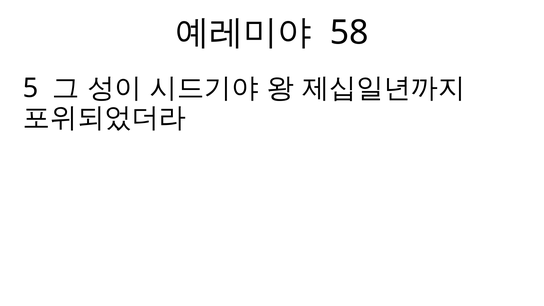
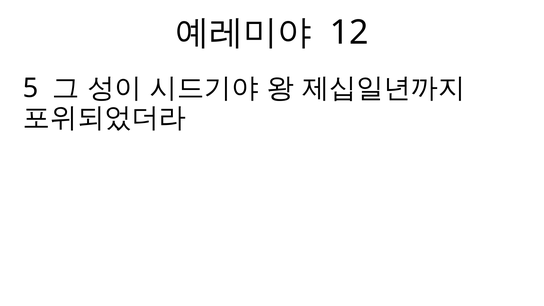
58: 58 -> 12
